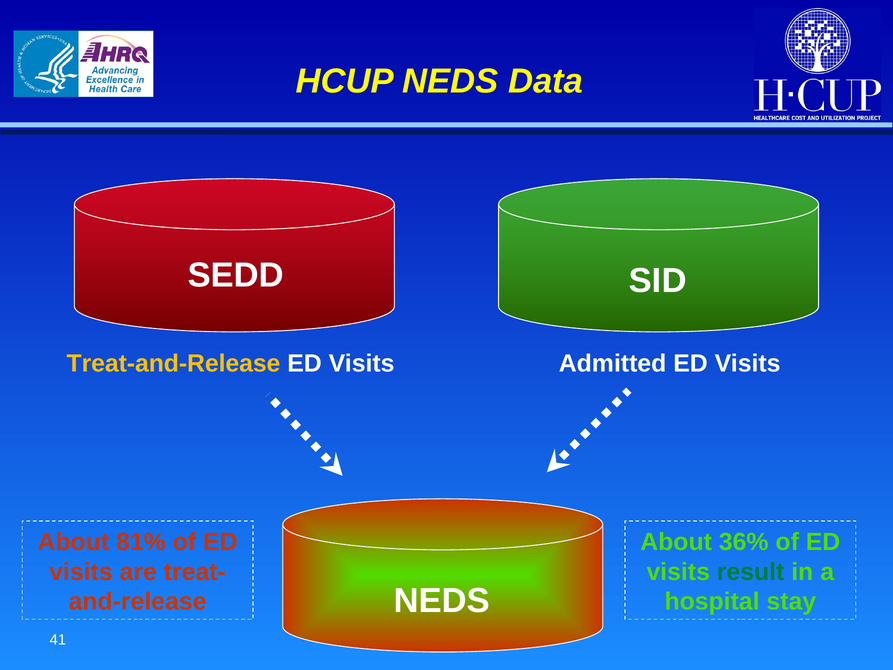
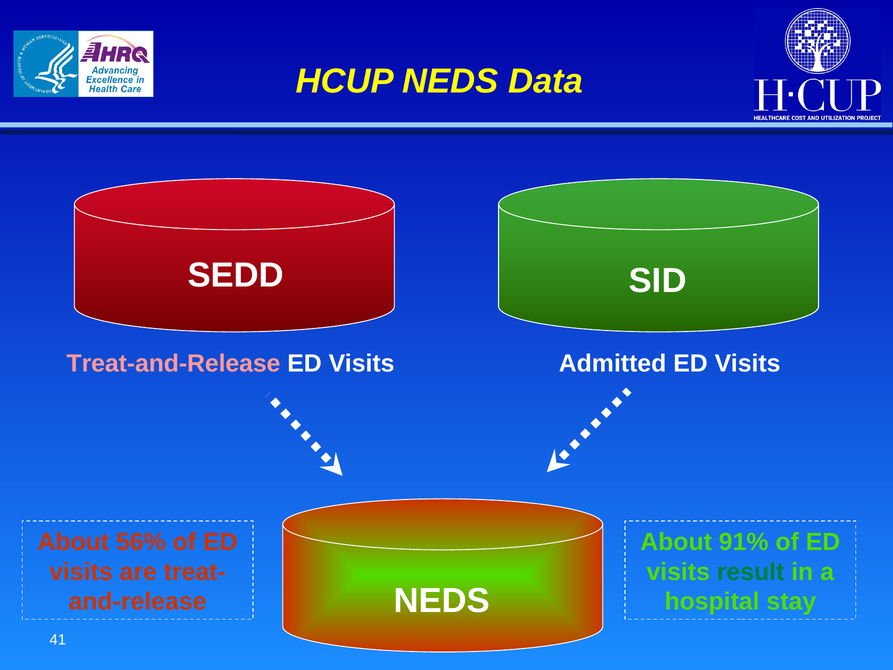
Treat-and-Release colour: yellow -> pink
81%: 81% -> 56%
36%: 36% -> 91%
